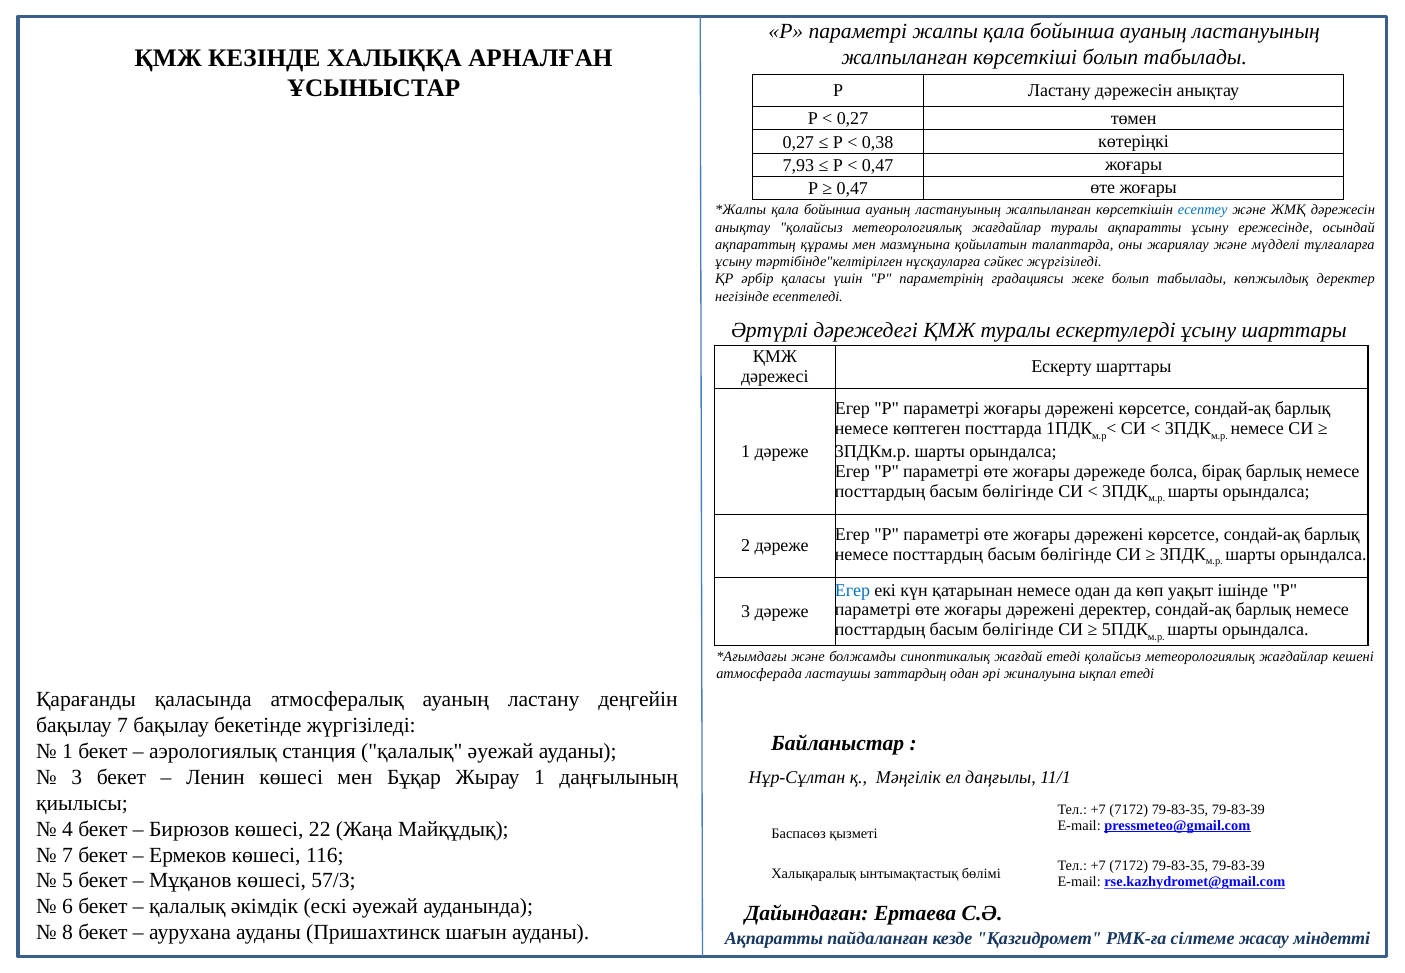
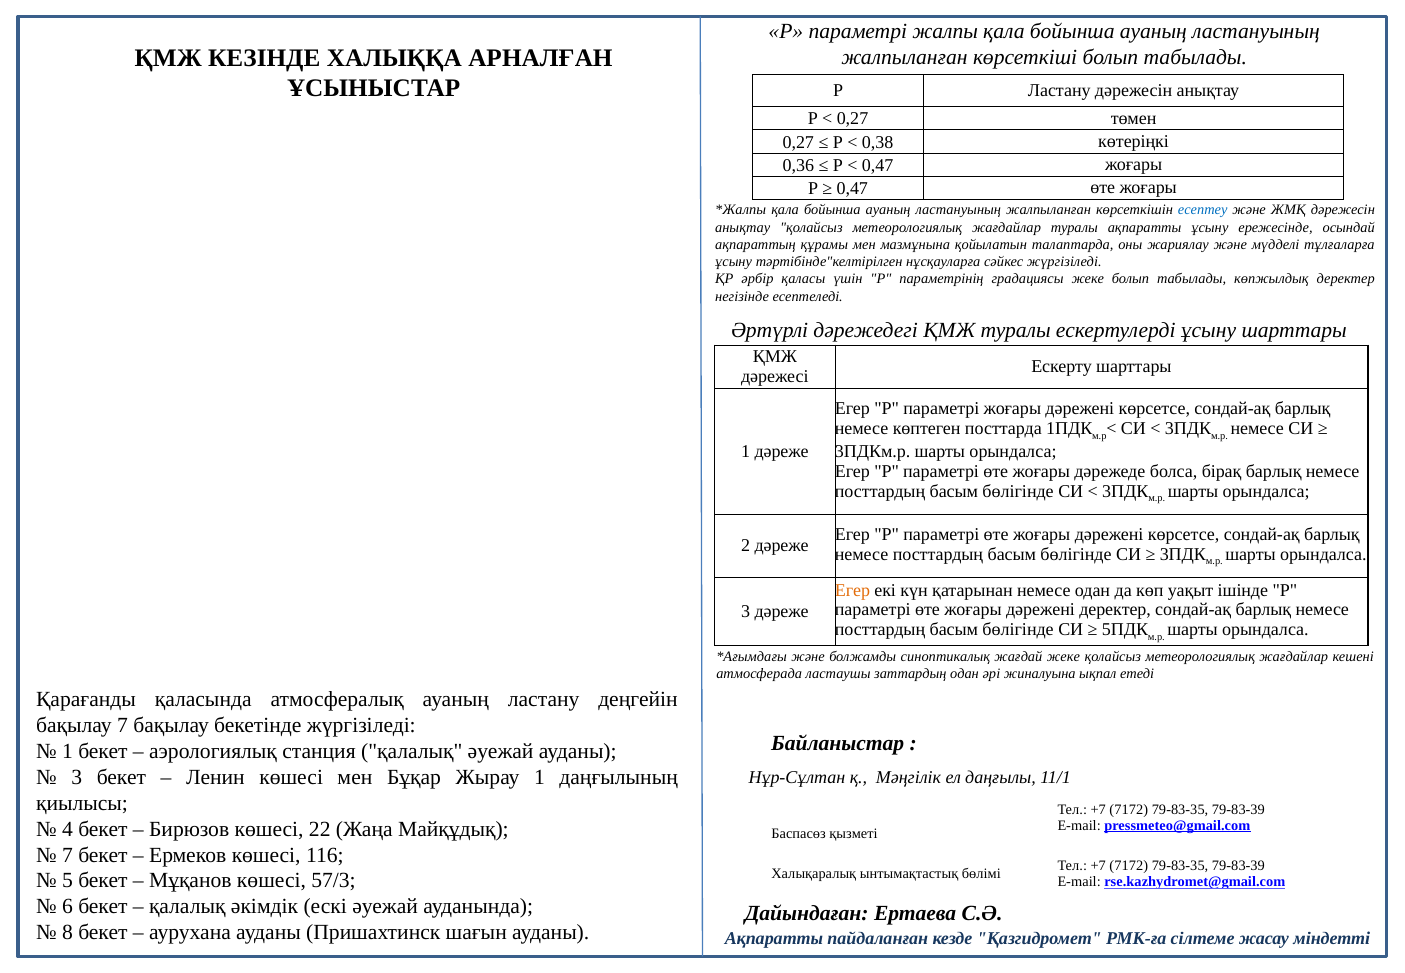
7,93: 7,93 -> 0,36
Егер at (853, 590) colour: blue -> orange
жағдай етеді: етеді -> жеке
